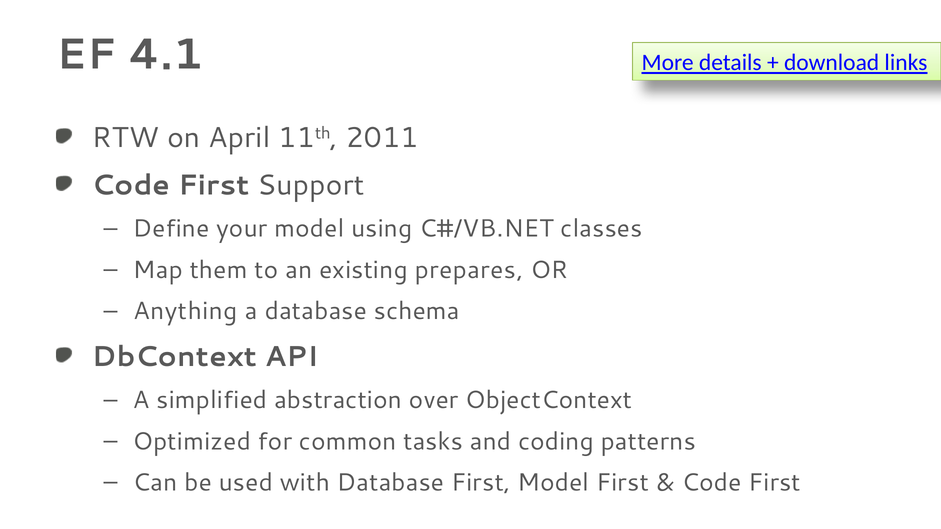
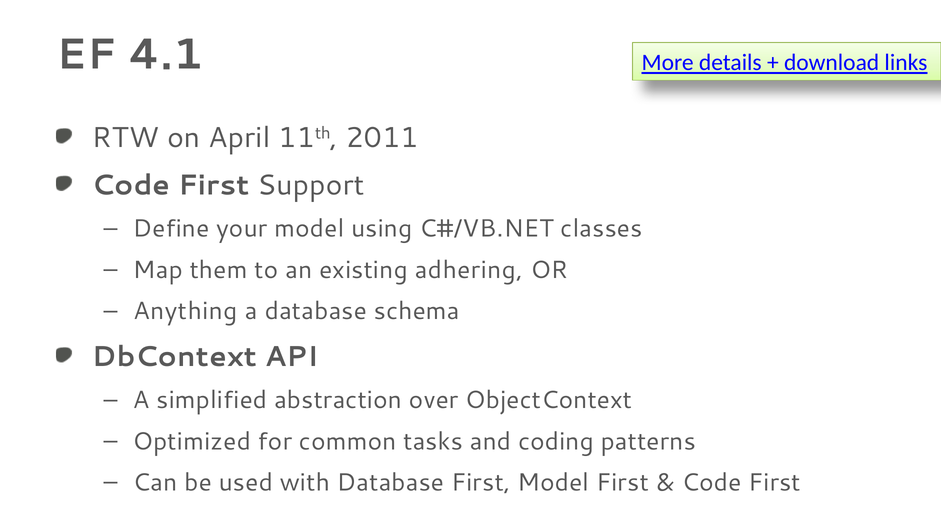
prepares: prepares -> adhering
